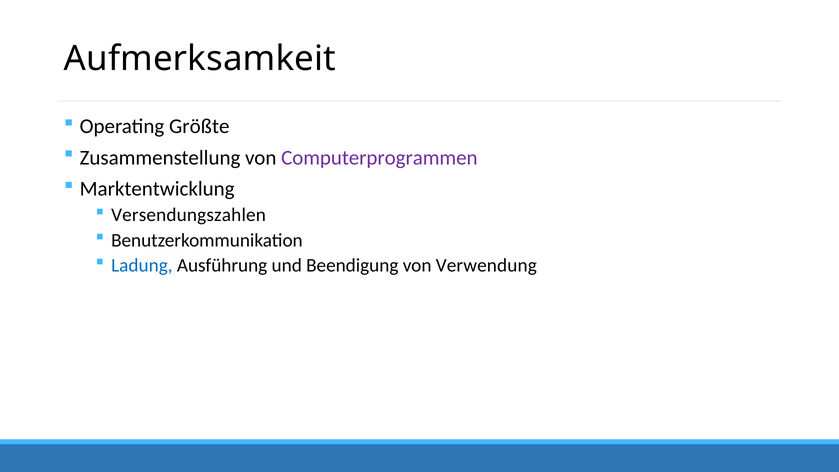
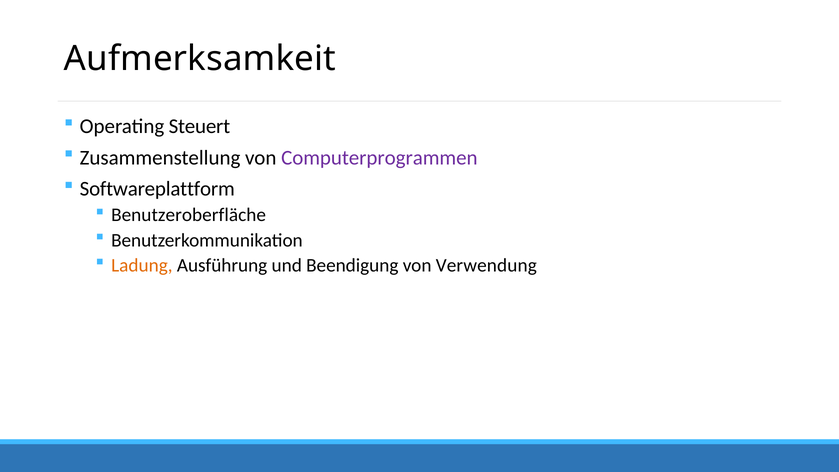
Größte: Größte -> Steuert
Marktentwicklung: Marktentwicklung -> Softwareplattform
Versendungszahlen: Versendungszahlen -> Benutzeroberfläche
Ladung colour: blue -> orange
